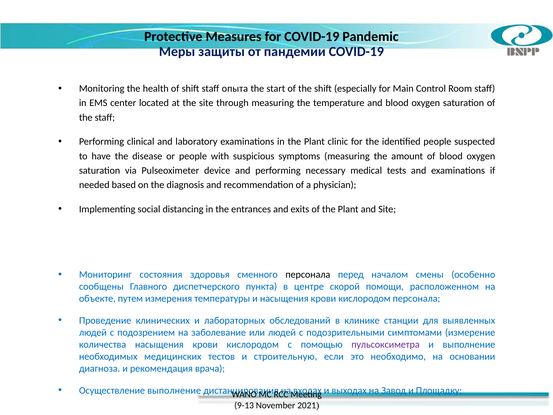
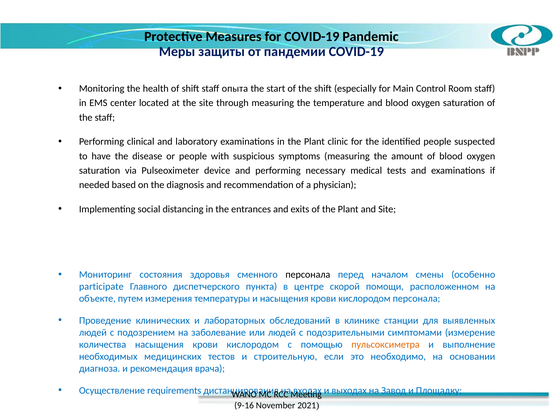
сообщены: сообщены -> participate
пульсоксиметра colour: purple -> orange
Осуществление выполнение: выполнение -> requirements
9-13: 9-13 -> 9-16
